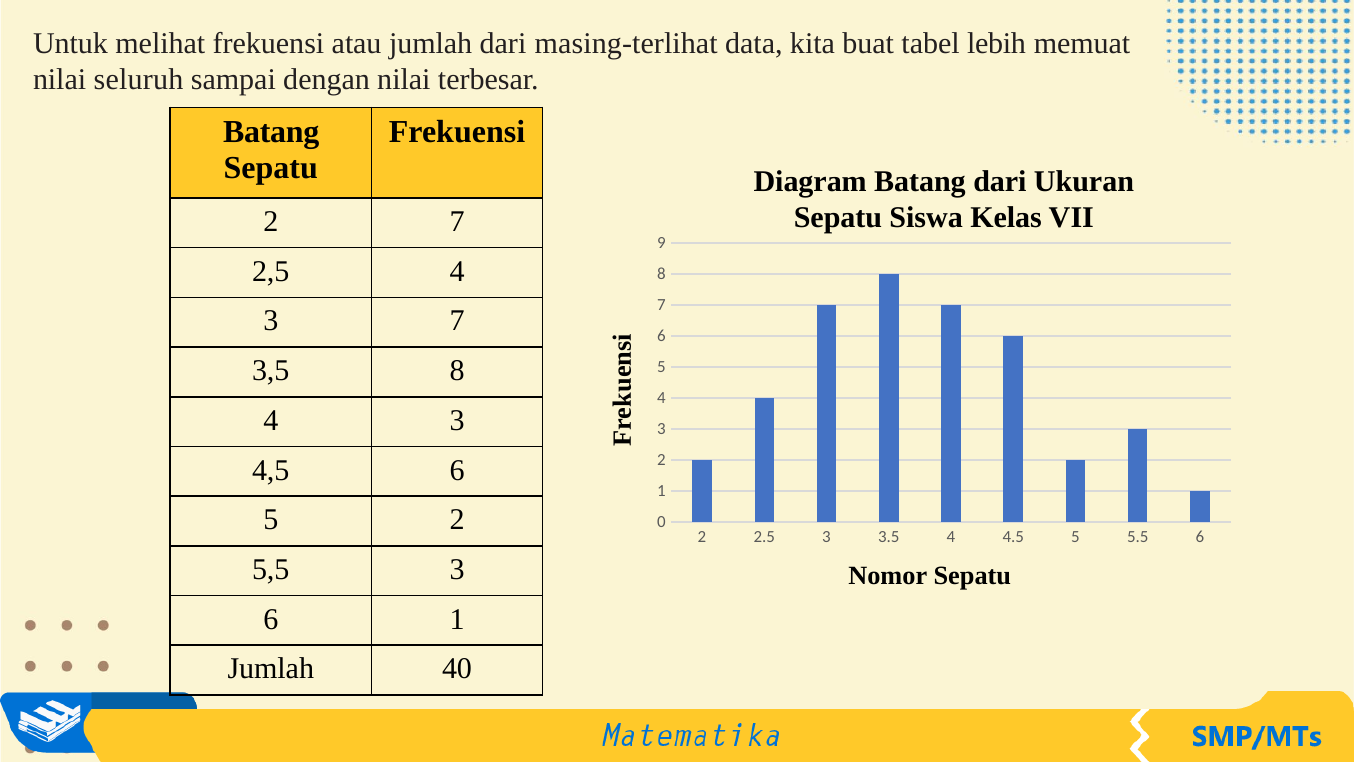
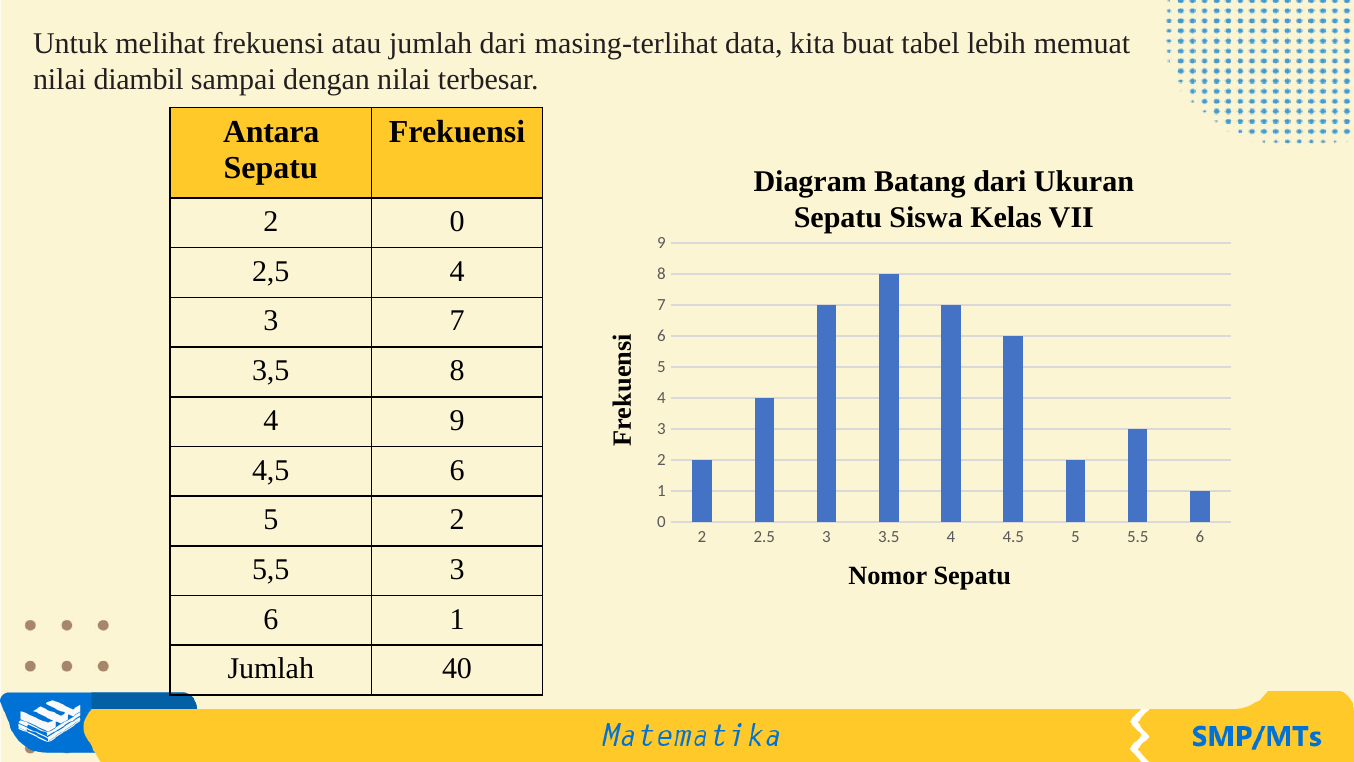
seluruh: seluruh -> diambil
Batang at (271, 132): Batang -> Antara
2 7: 7 -> 0
3 at (457, 420): 3 -> 9
